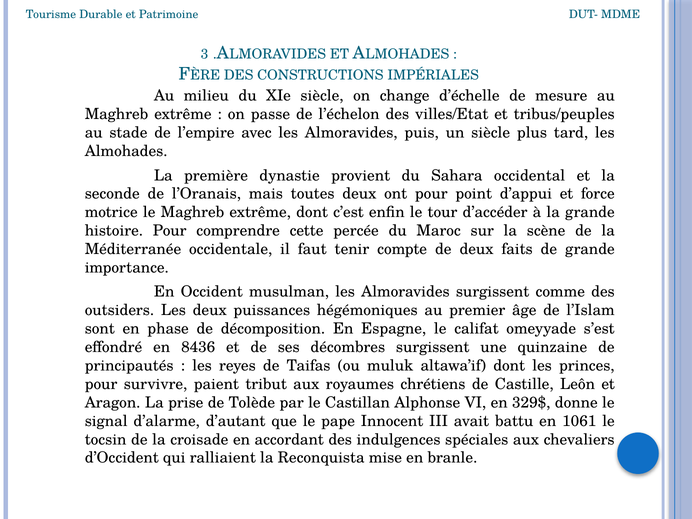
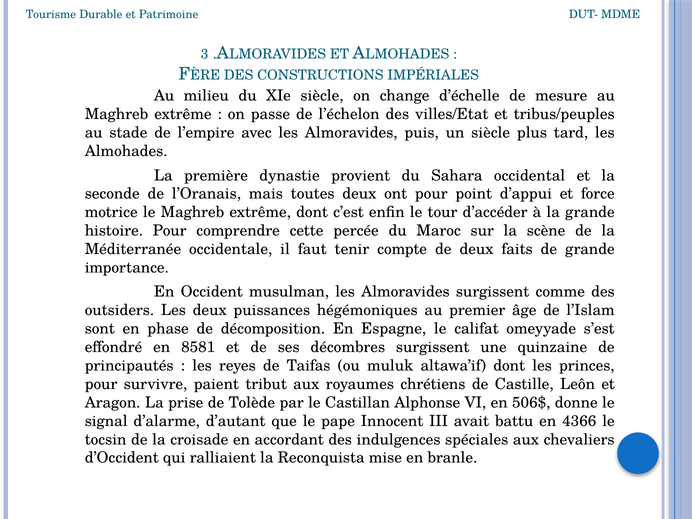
8436: 8436 -> 8581
329$: 329$ -> 506$
1061: 1061 -> 4366
